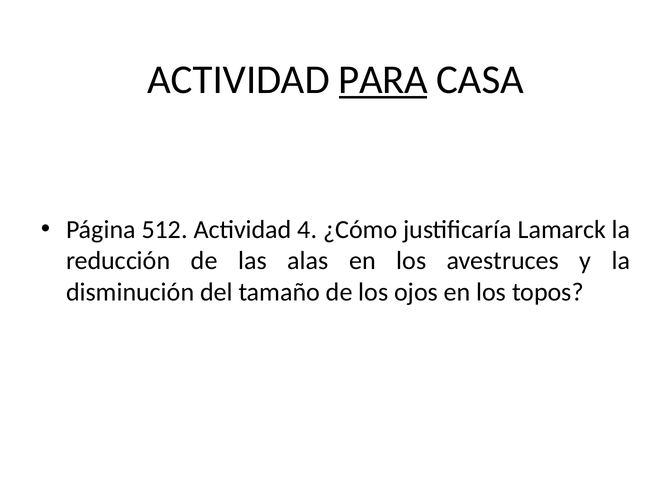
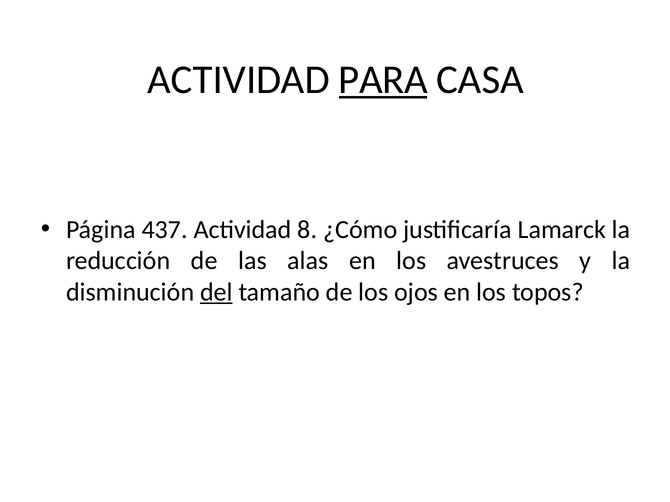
512: 512 -> 437
4: 4 -> 8
del underline: none -> present
